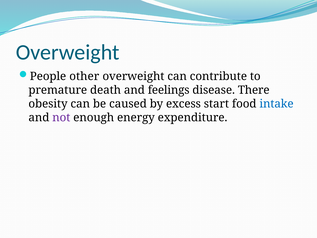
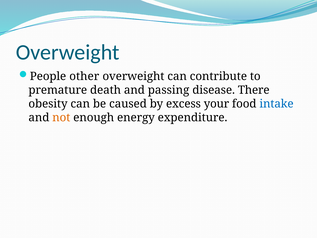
feelings: feelings -> passing
start: start -> your
not colour: purple -> orange
